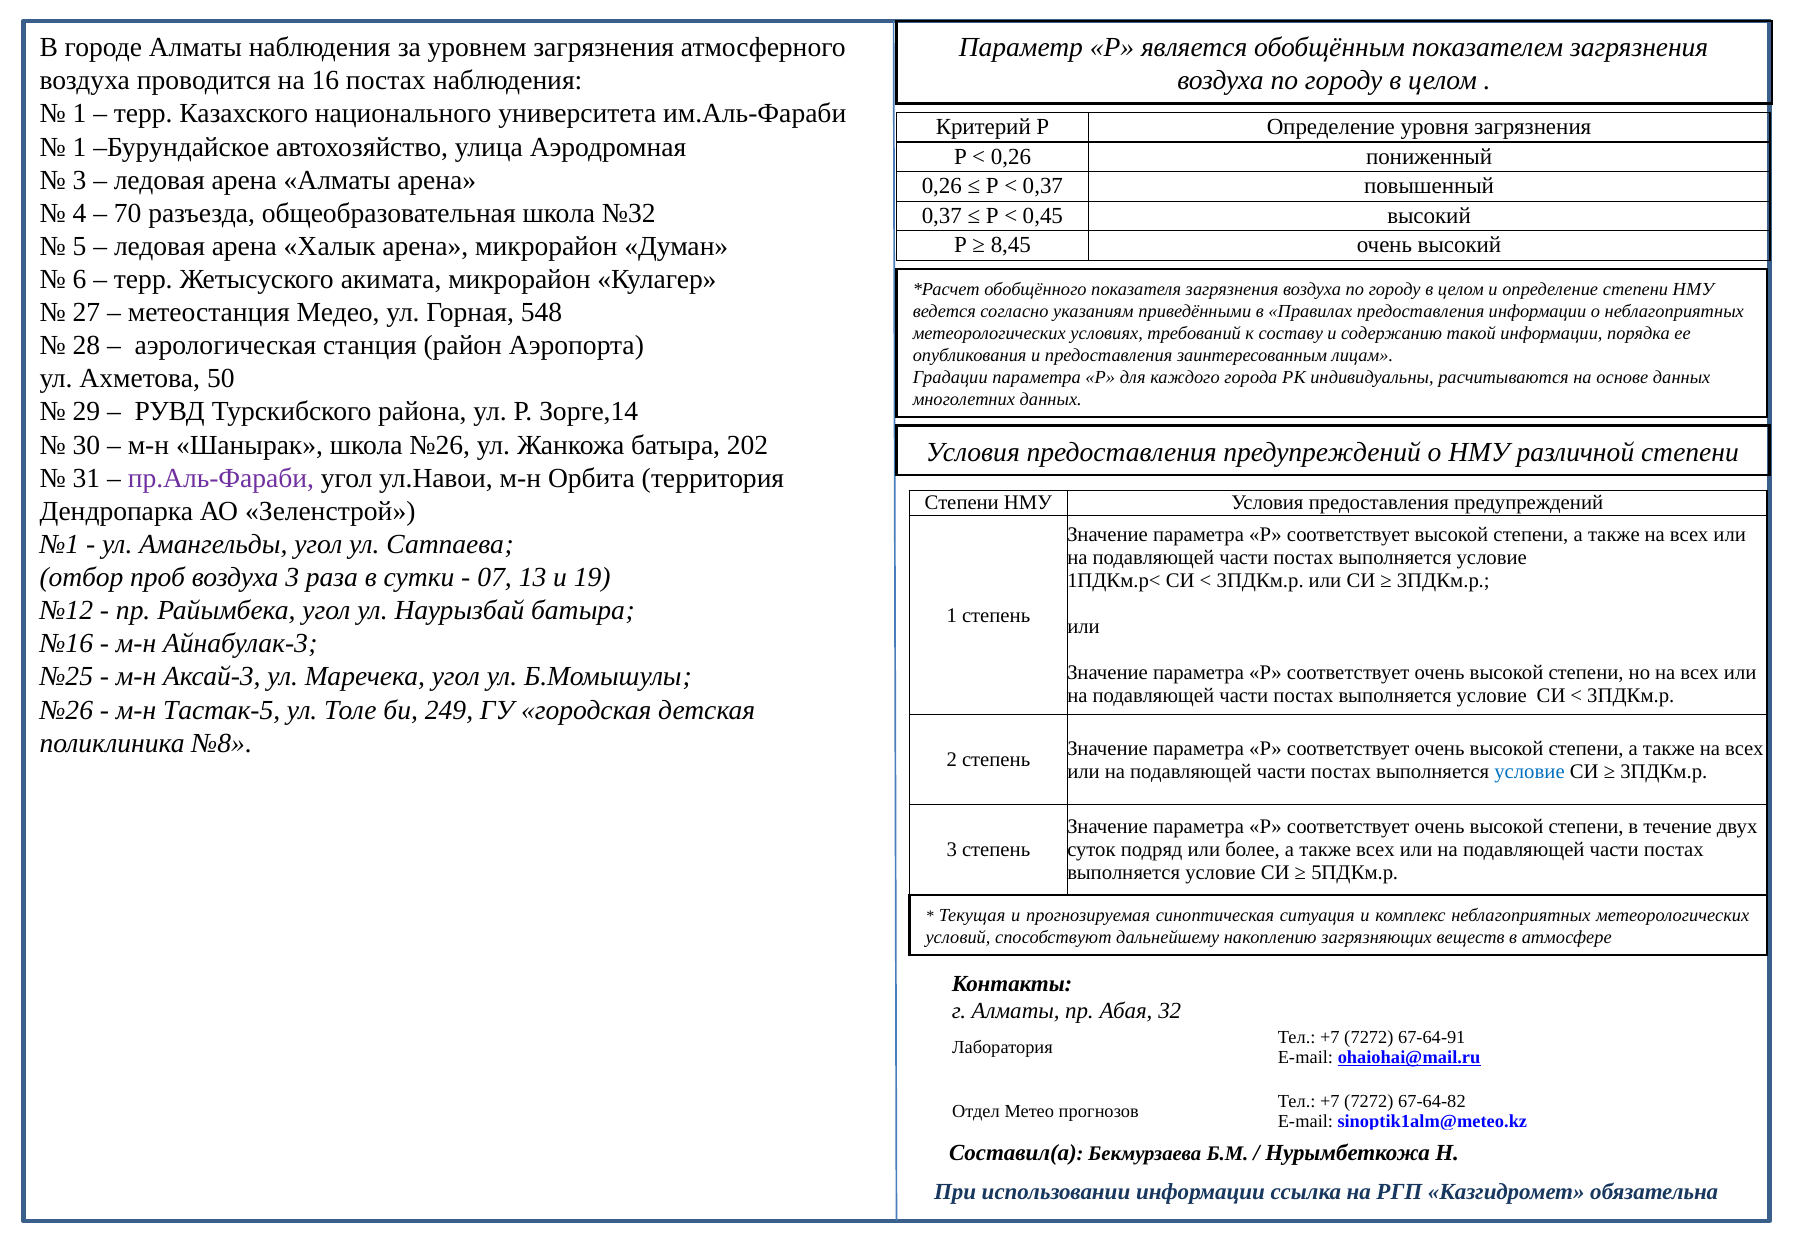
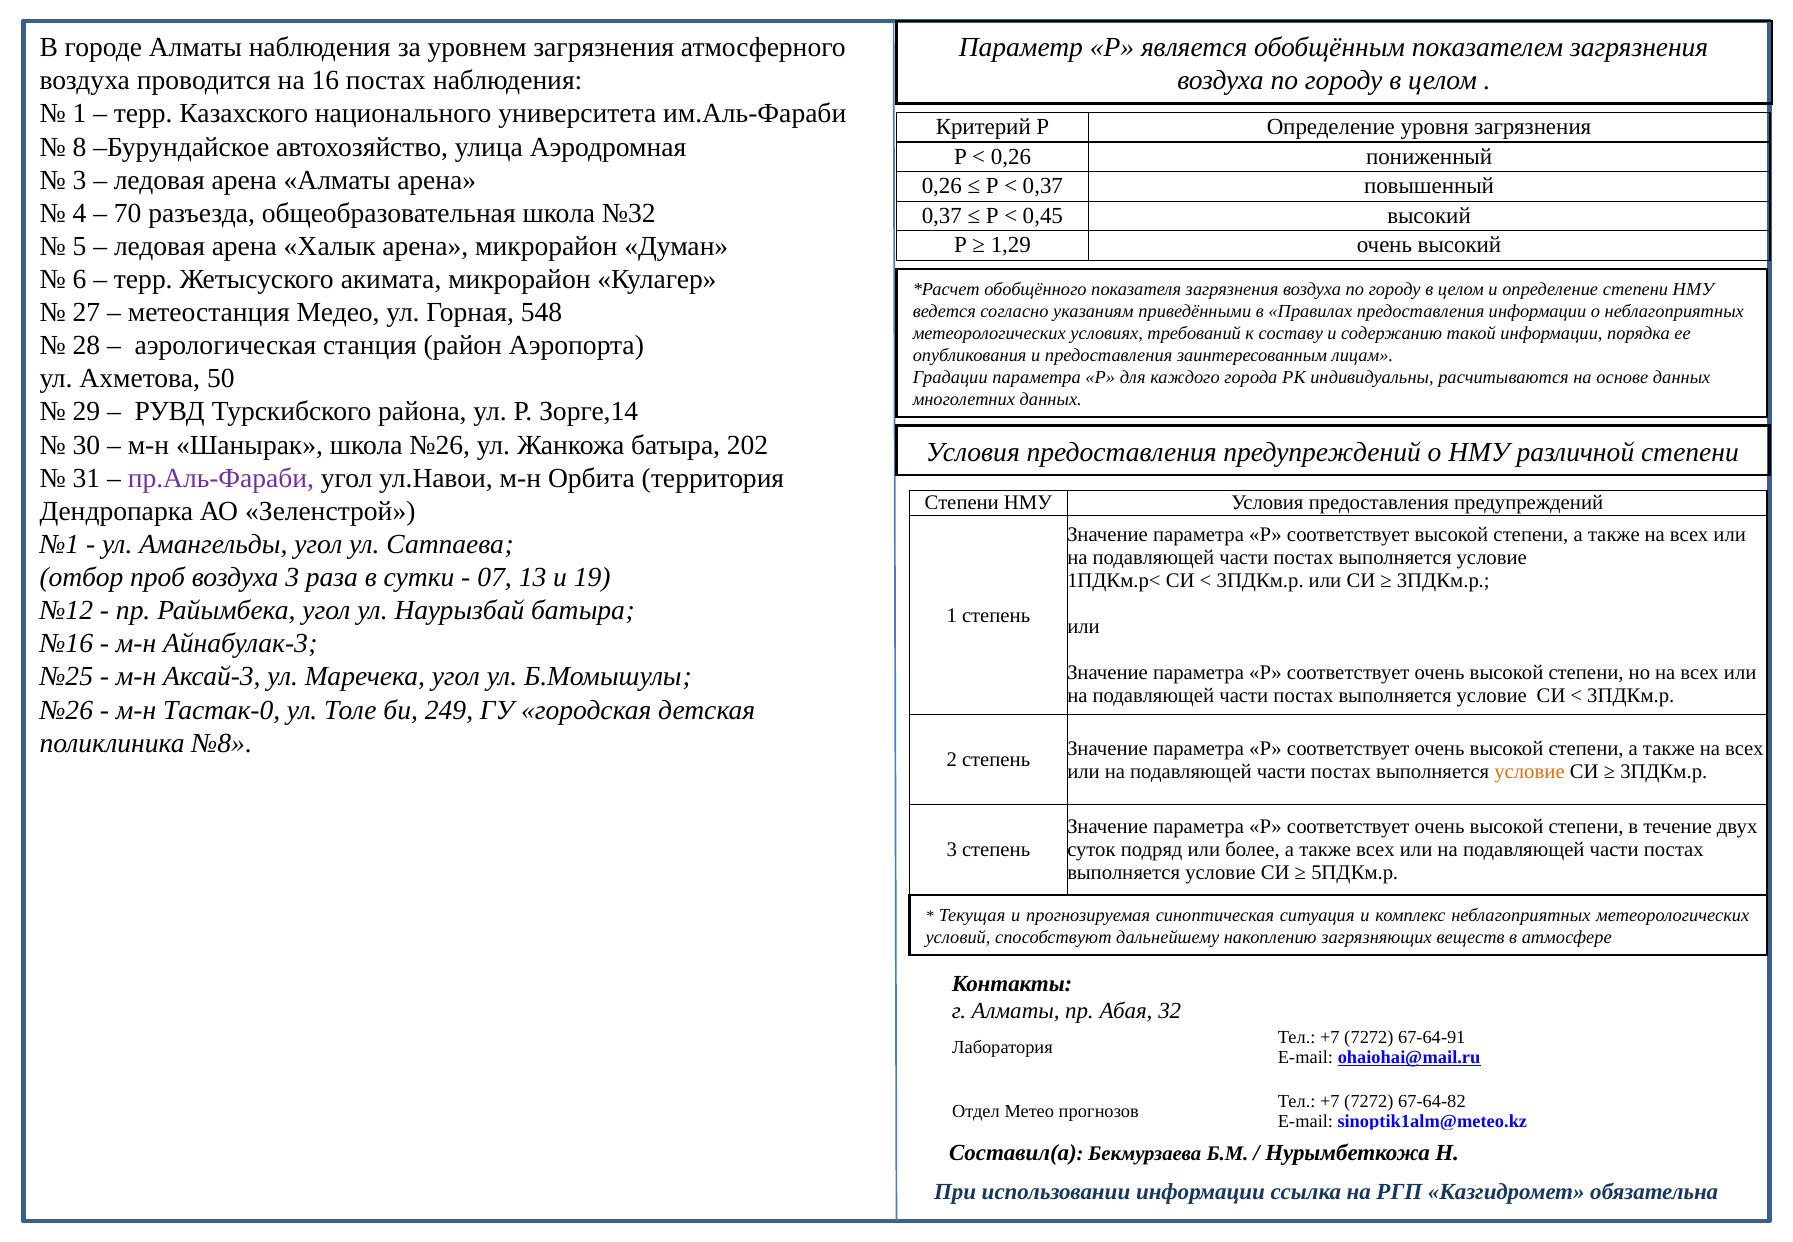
1 at (80, 147): 1 -> 8
8,45: 8,45 -> 1,29
Тастак-5: Тастак-5 -> Тастак-0
условие at (1529, 771) colour: blue -> orange
